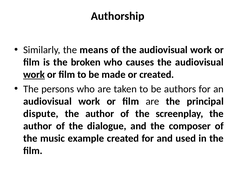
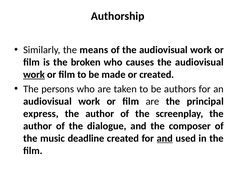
dispute: dispute -> express
example: example -> deadline
and at (165, 138) underline: none -> present
